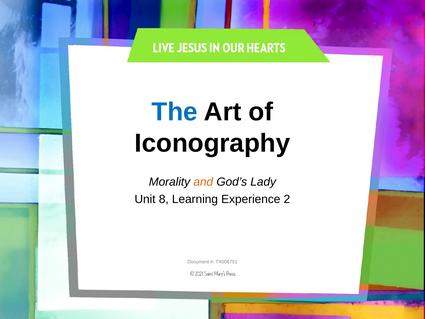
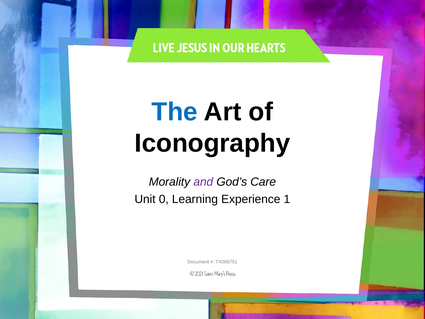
and colour: orange -> purple
Lady: Lady -> Care
8: 8 -> 0
2: 2 -> 1
